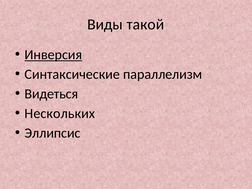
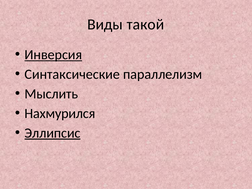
Видеться: Видеться -> Мыслить
Нескольких: Нескольких -> Нахмурился
Эллипсис underline: none -> present
